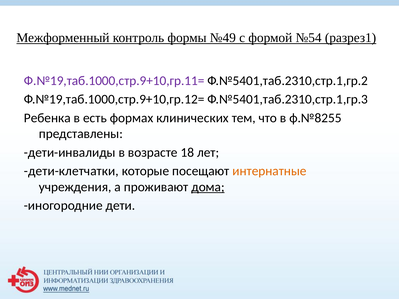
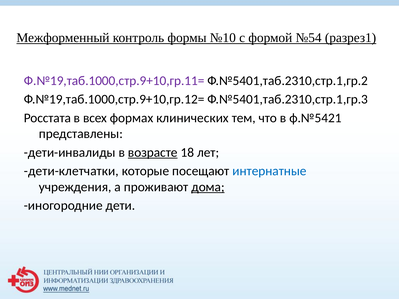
№49: №49 -> №10
Ребенка: Ребенка -> Росстата
есть: есть -> всех
ф.№8255: ф.№8255 -> ф.№5421
возрасте underline: none -> present
интернатные colour: orange -> blue
